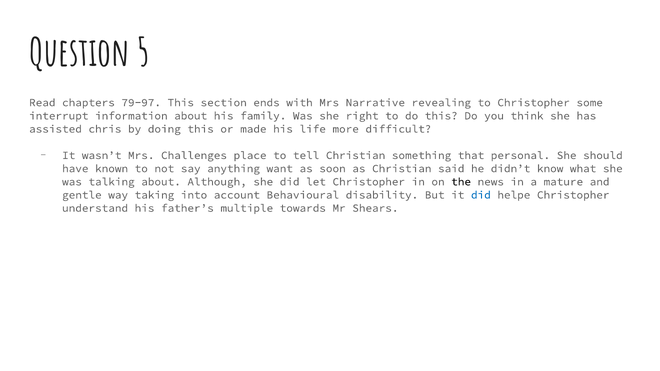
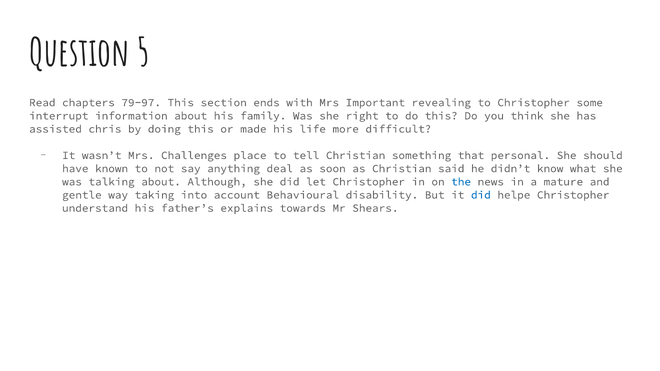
Narrative: Narrative -> Important
want: want -> deal
the colour: black -> blue
multiple: multiple -> explains
